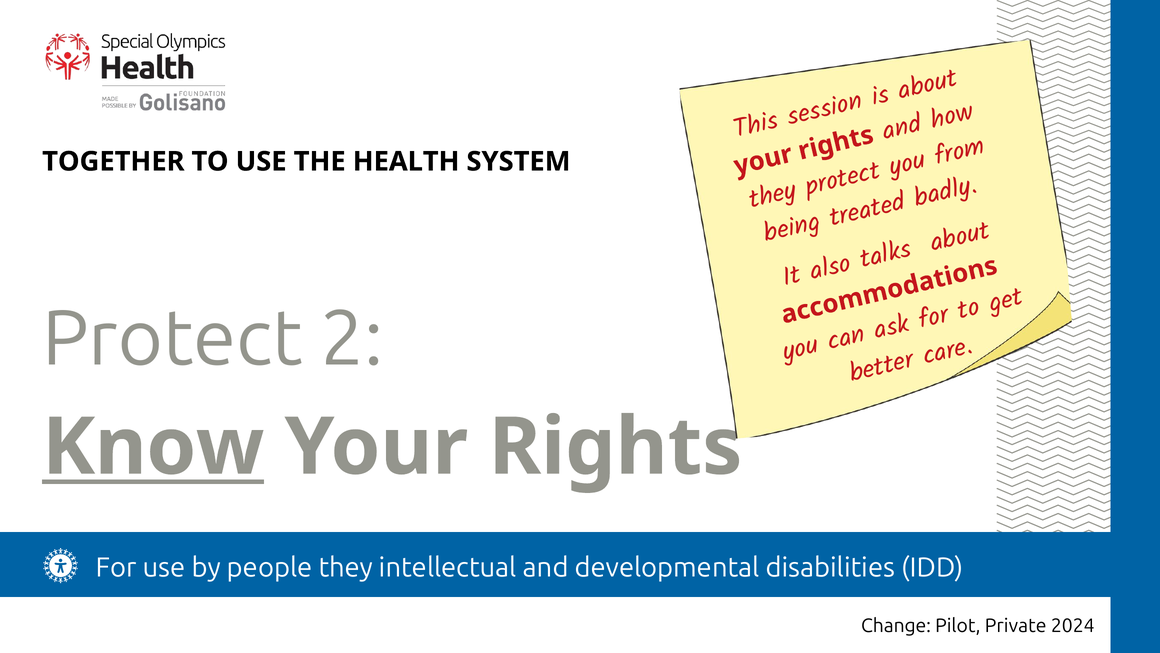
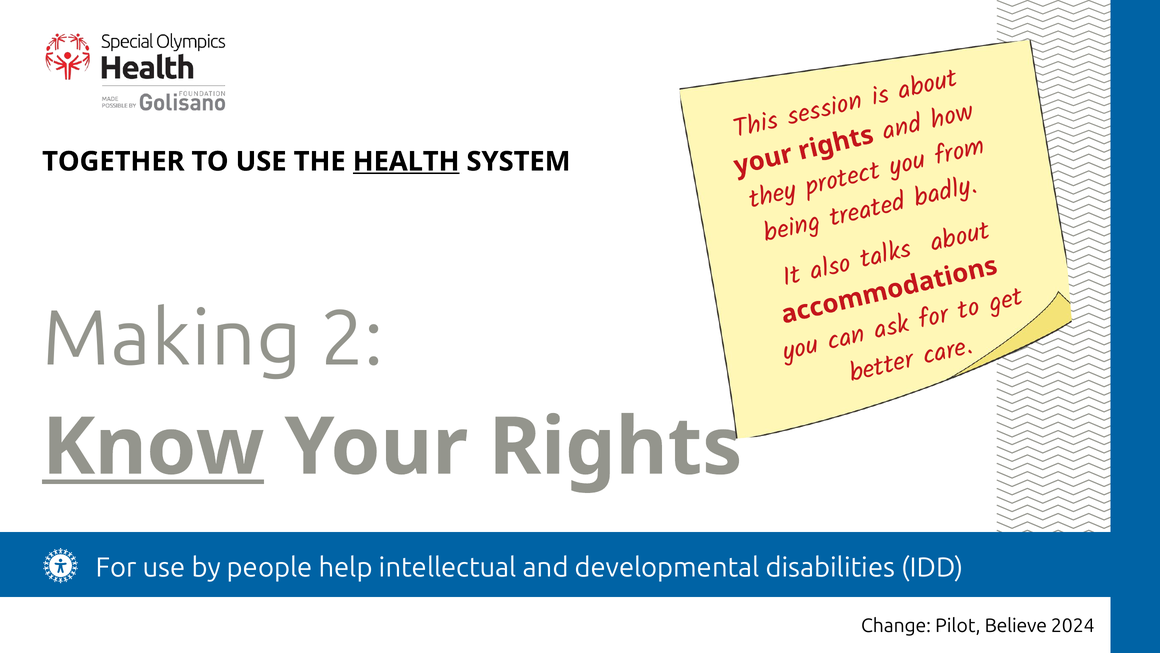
HEALTH underline: none -> present
Protect: Protect -> Making
they: they -> help
Private: Private -> Believe
